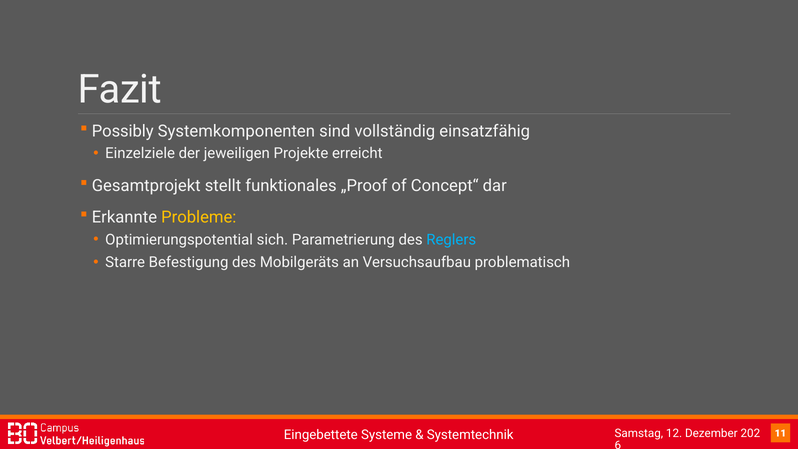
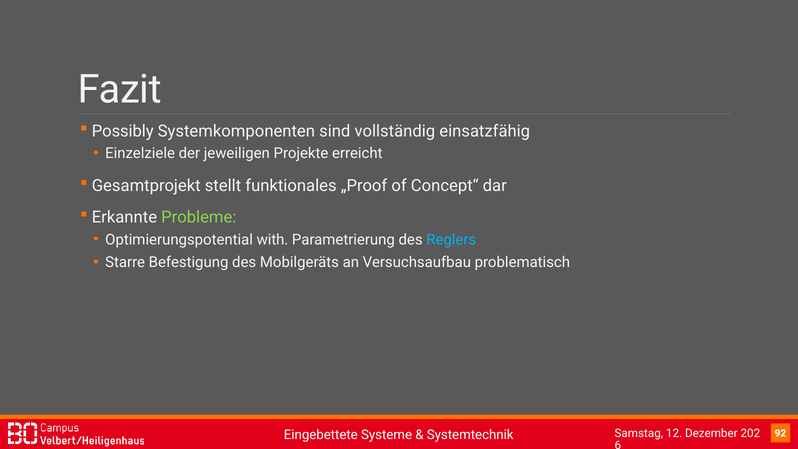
Probleme colour: yellow -> light green
sich: sich -> with
11: 11 -> 92
